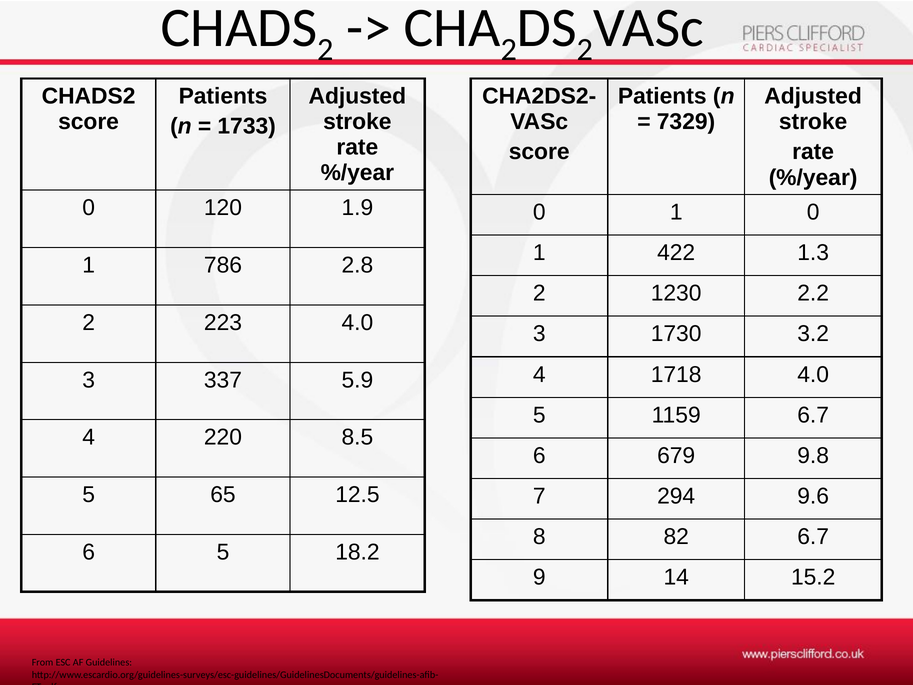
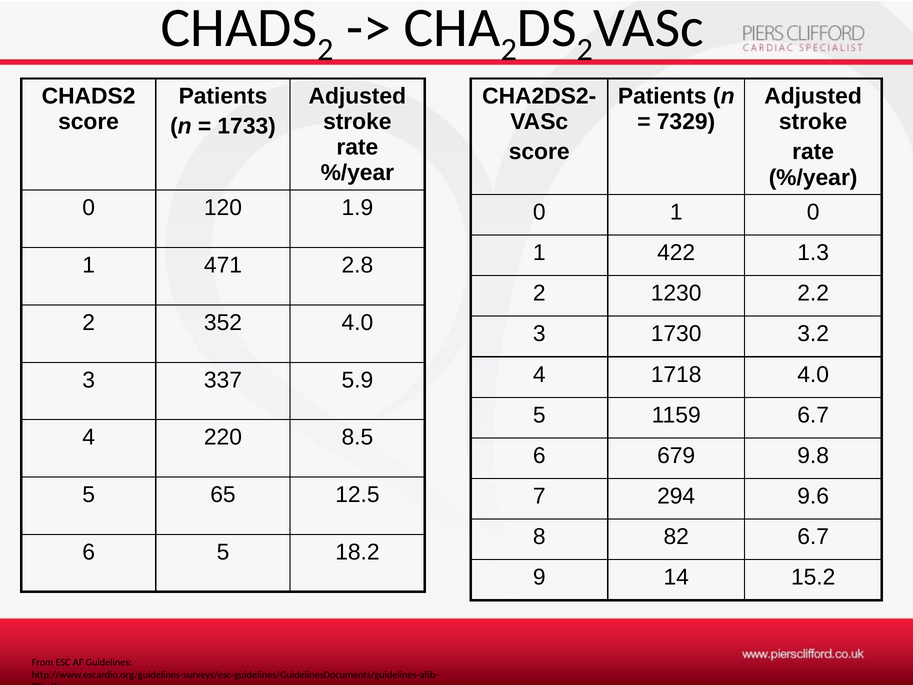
786: 786 -> 471
223: 223 -> 352
